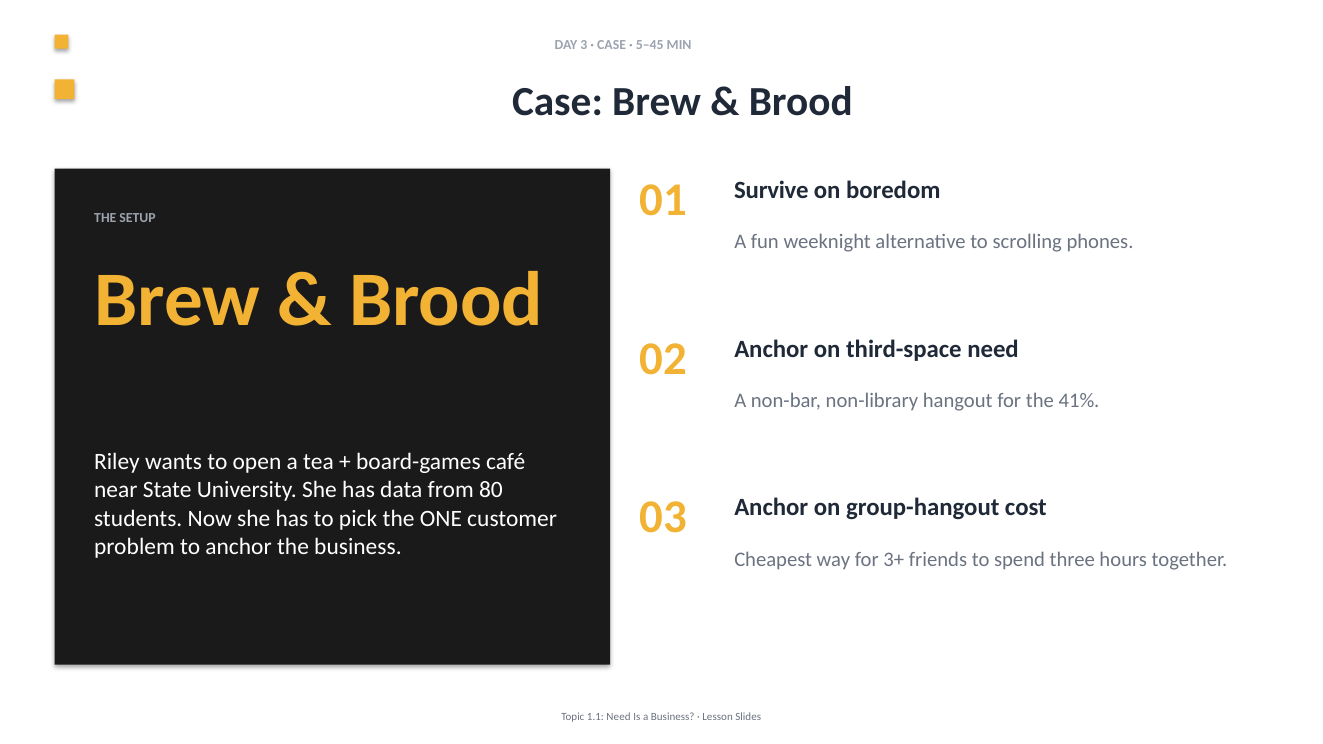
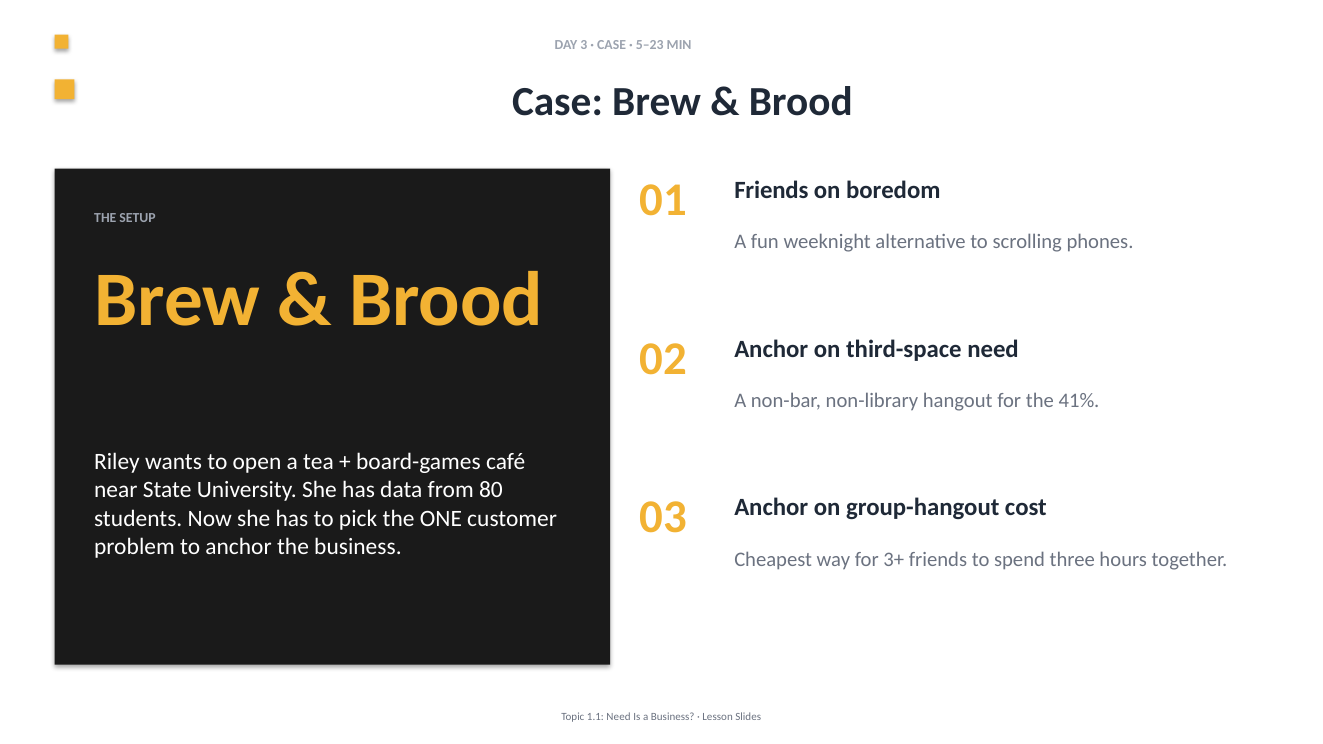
5–45: 5–45 -> 5–23
01 Survive: Survive -> Friends
